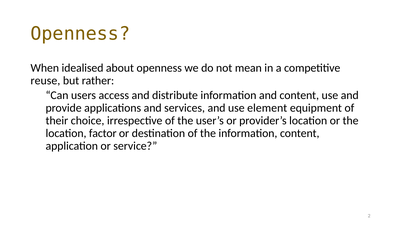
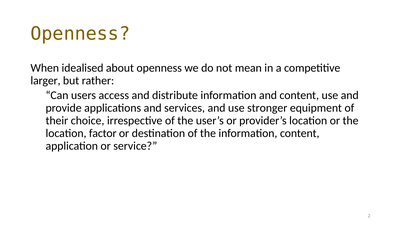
reuse: reuse -> larger
element: element -> stronger
